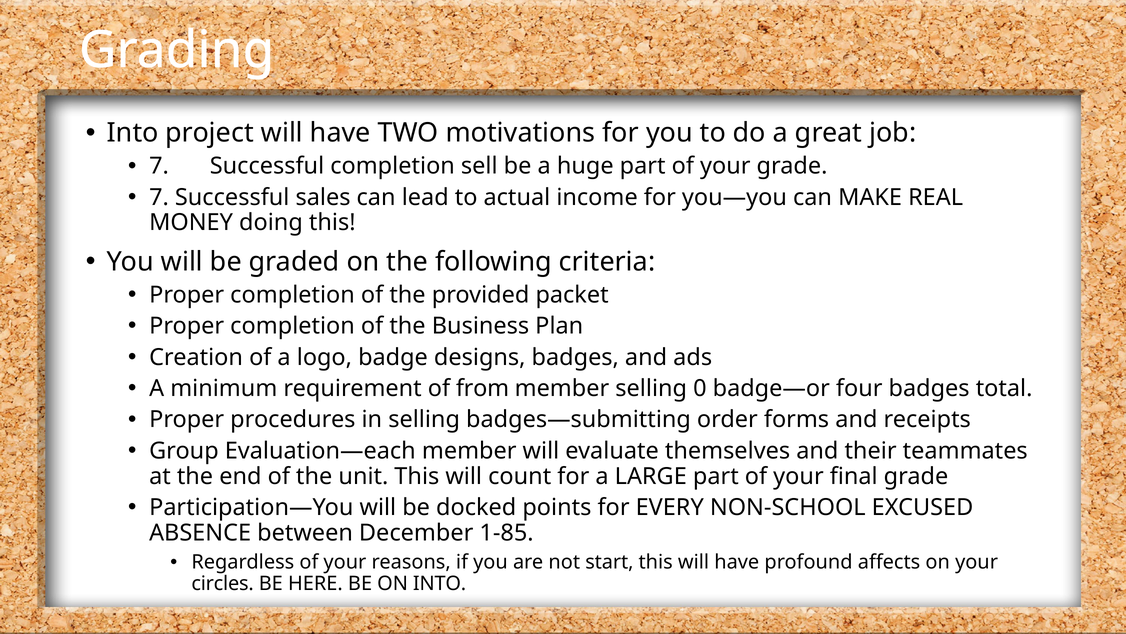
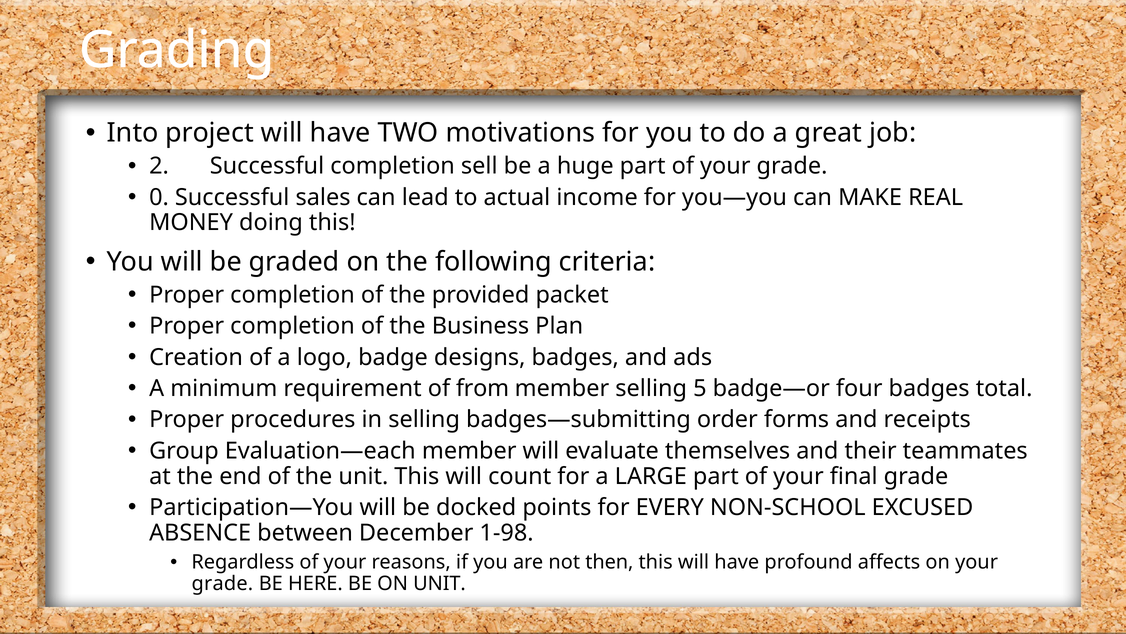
7 at (159, 166): 7 -> 2
7 at (159, 197): 7 -> 0
0: 0 -> 5
1-85: 1-85 -> 1-98
start: start -> then
circles at (223, 583): circles -> grade
ON INTO: INTO -> UNIT
